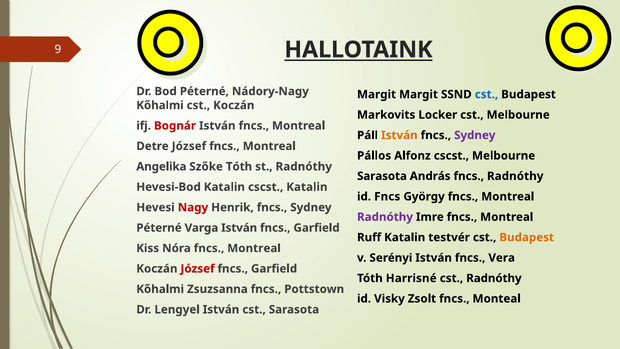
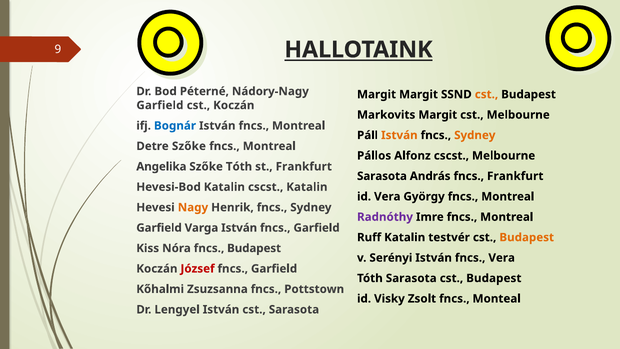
cst at (486, 94) colour: blue -> orange
Kőhalmi at (160, 105): Kőhalmi -> Garfield
Markovits Locker: Locker -> Margit
Bognár colour: red -> blue
Sydney at (475, 135) colour: purple -> orange
Detre József: József -> Szőke
st Radnóthy: Radnóthy -> Frankfurt
fncs Radnóthy: Radnóthy -> Frankfurt
id Fncs: Fncs -> Vera
Nagy colour: red -> orange
Péterné at (159, 228): Péterné -> Garfield
Nóra fncs Montreal: Montreal -> Budapest
Tóth Harrisné: Harrisné -> Sarasota
Radnóthy at (494, 278): Radnóthy -> Budapest
